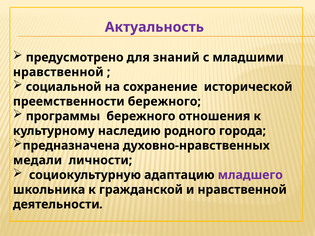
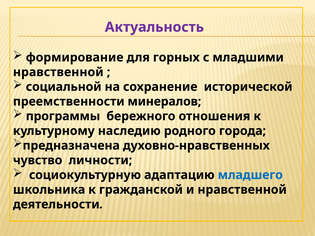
предусмотрено: предусмотрено -> формирование
знаний: знаний -> горных
преемственности бережного: бережного -> минералов
медали: медали -> чувство
младшего colour: purple -> blue
